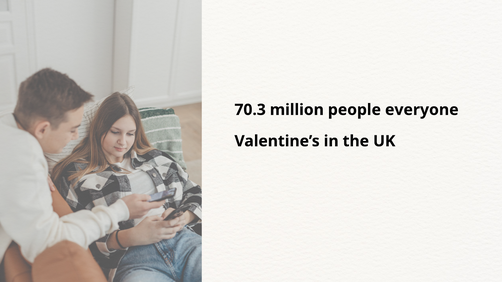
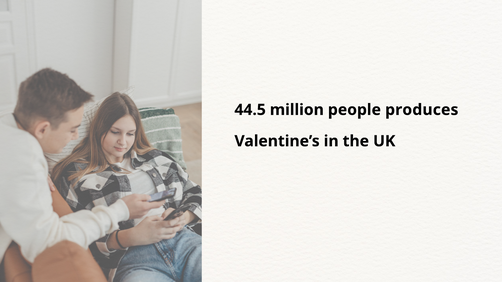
70.3: 70.3 -> 44.5
everyone: everyone -> produces
